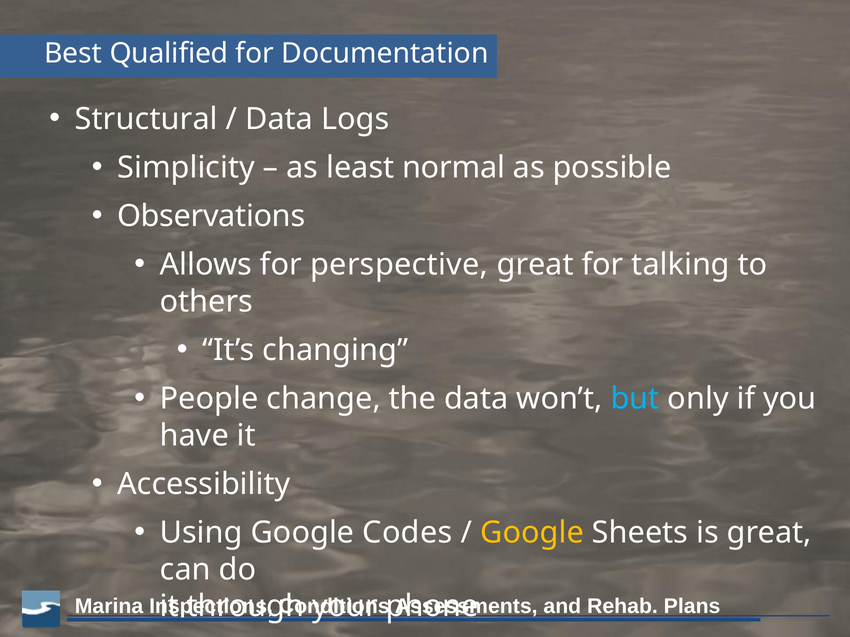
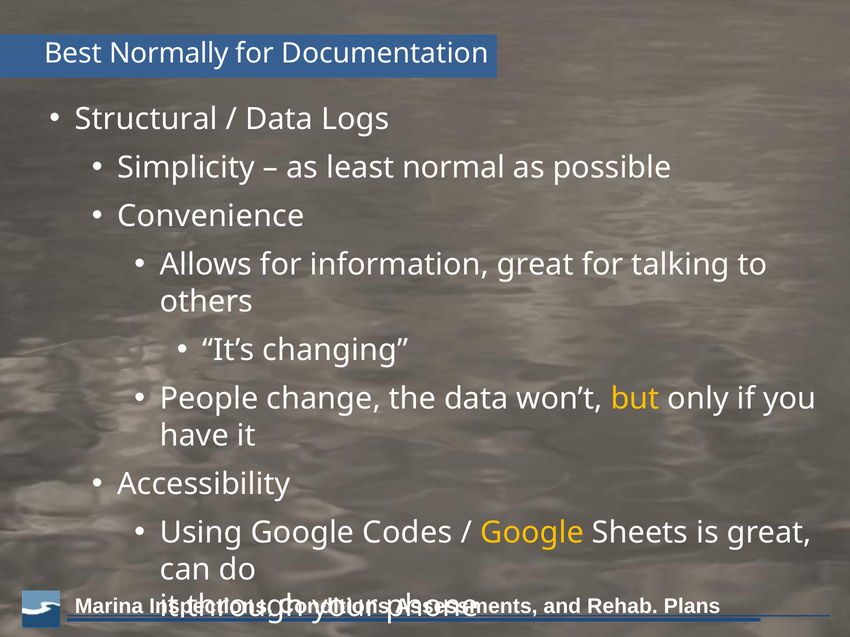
Qualified: Qualified -> Normally
Observations: Observations -> Convenience
perspective: perspective -> information
but colour: light blue -> yellow
